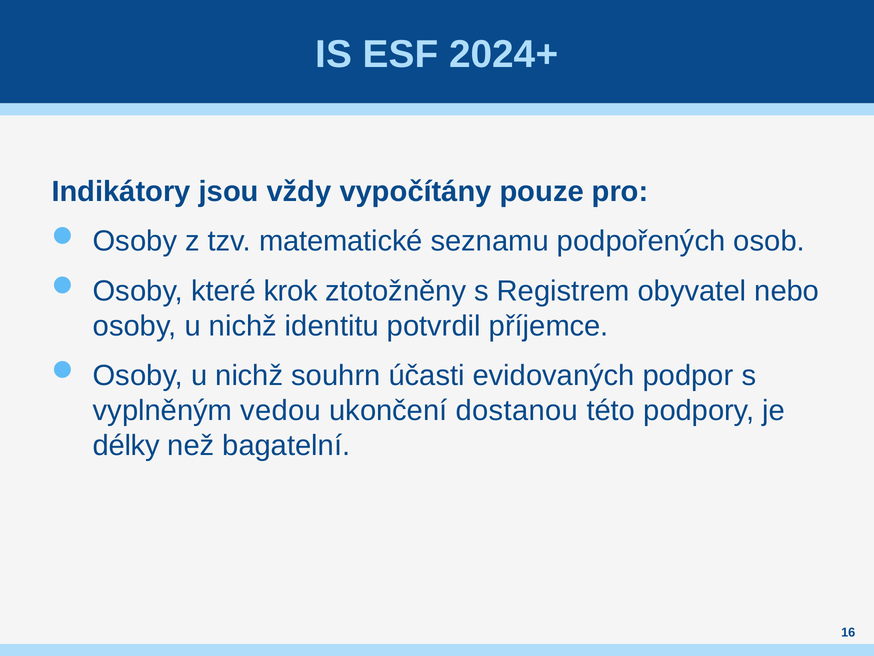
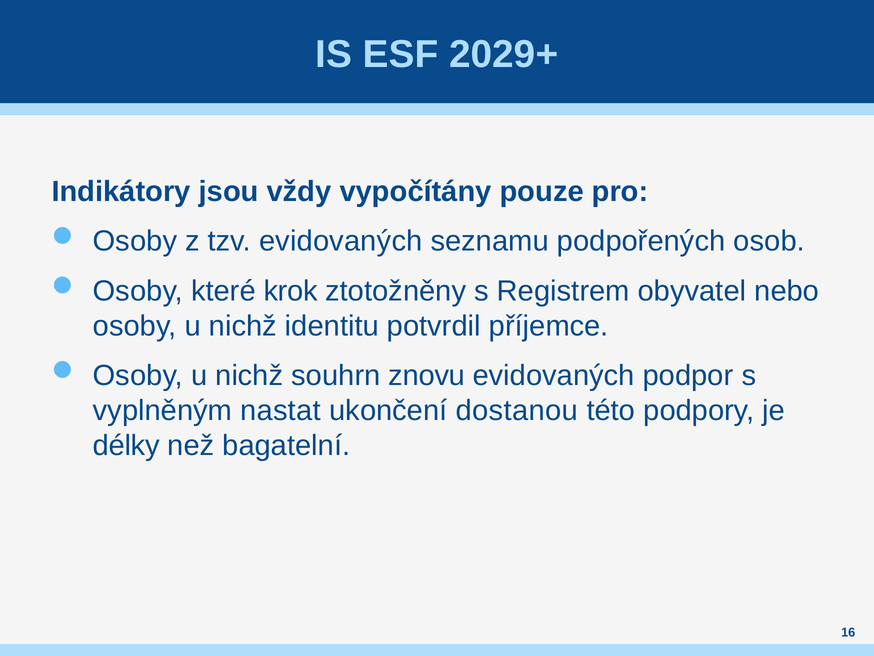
2024+: 2024+ -> 2029+
tzv matematické: matematické -> evidovaných
účasti: účasti -> znovu
vedou: vedou -> nastat
